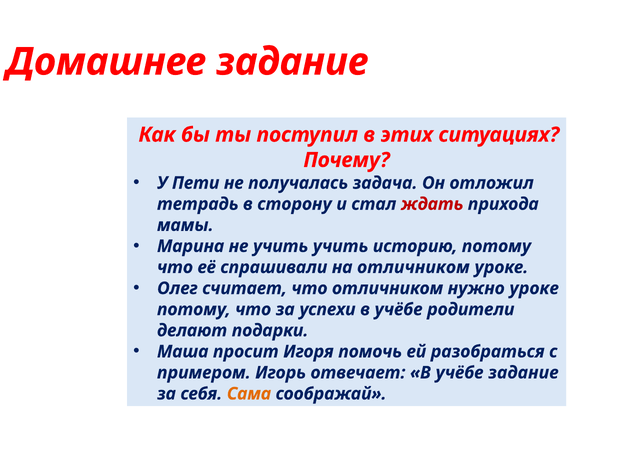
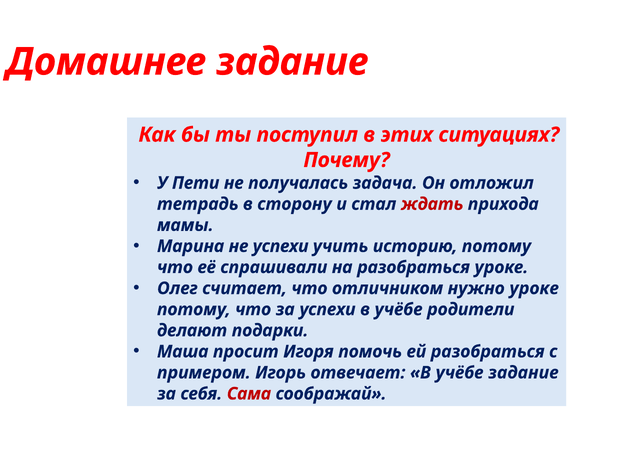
не учить: учить -> успехи
на отличником: отличником -> разобраться
Сама colour: orange -> red
